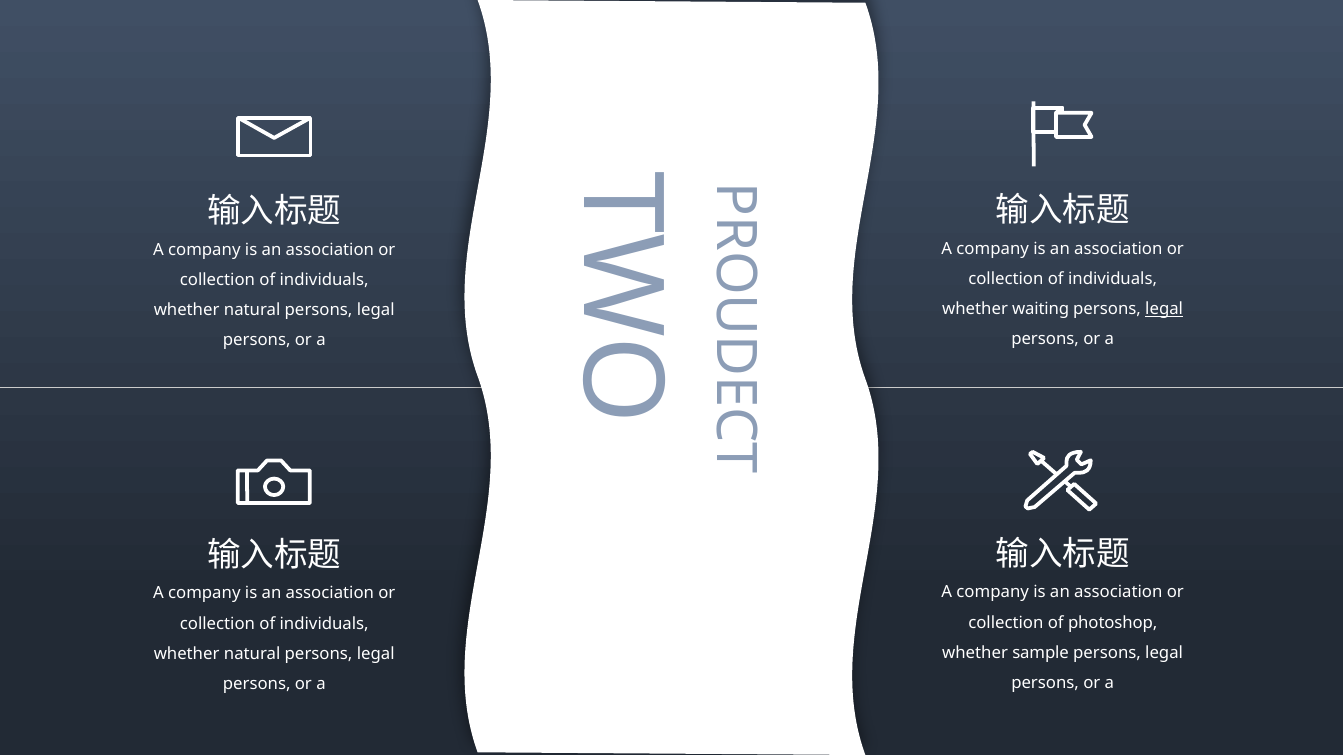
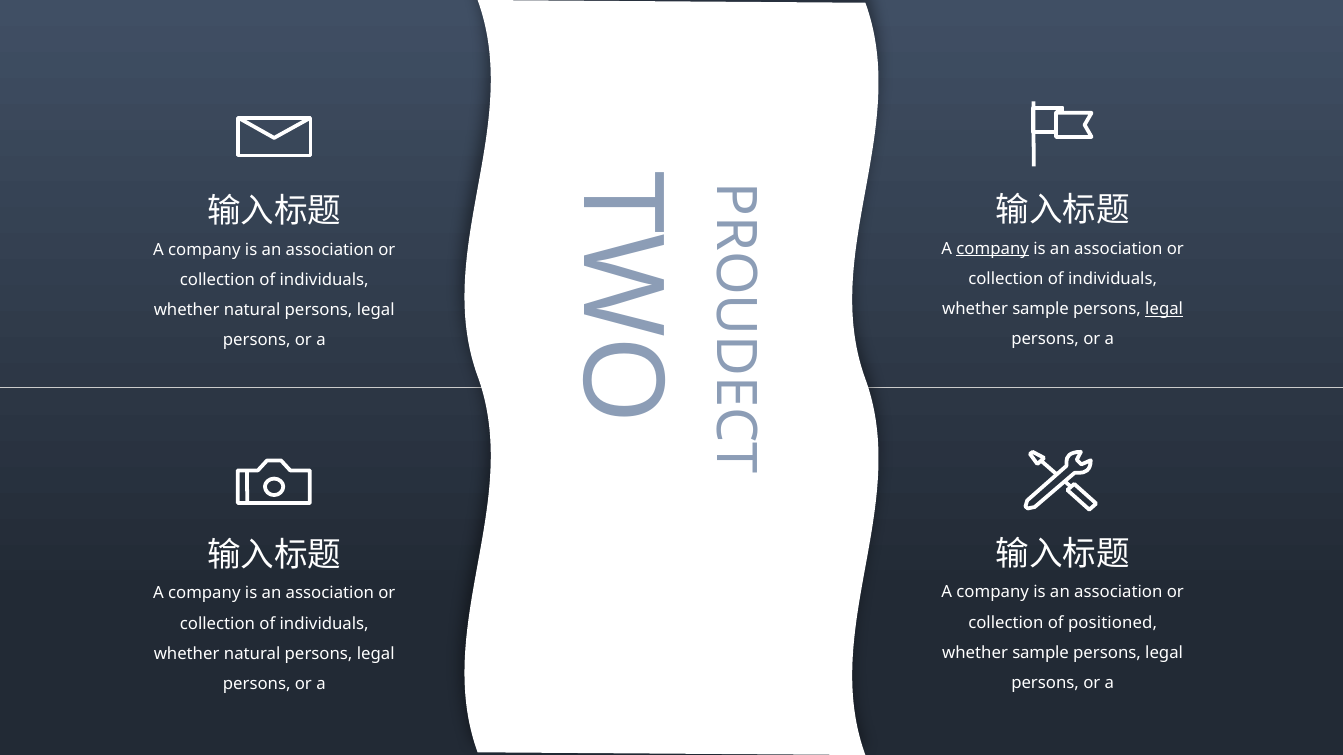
company at (993, 249) underline: none -> present
waiting at (1041, 309): waiting -> sample
photoshop: photoshop -> positioned
